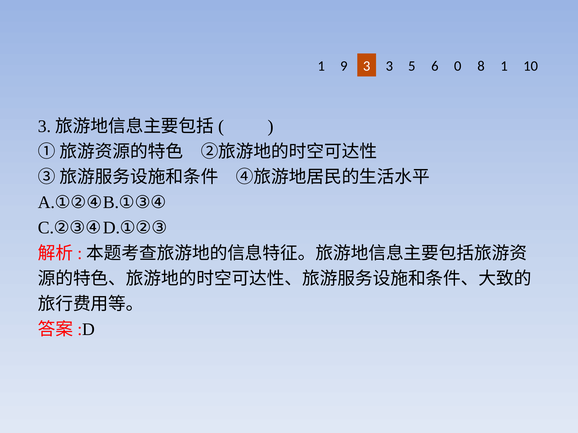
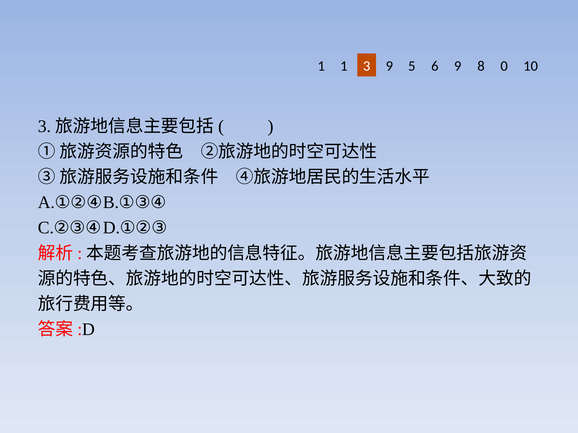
1 9: 9 -> 1
3 3: 3 -> 9
6 0: 0 -> 9
8 1: 1 -> 0
